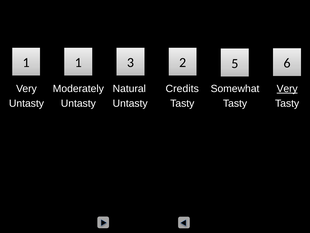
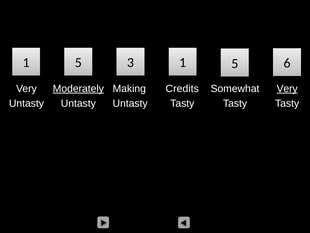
1 at (78, 62): 1 -> 5
3 2: 2 -> 1
Moderately underline: none -> present
Natural: Natural -> Making
